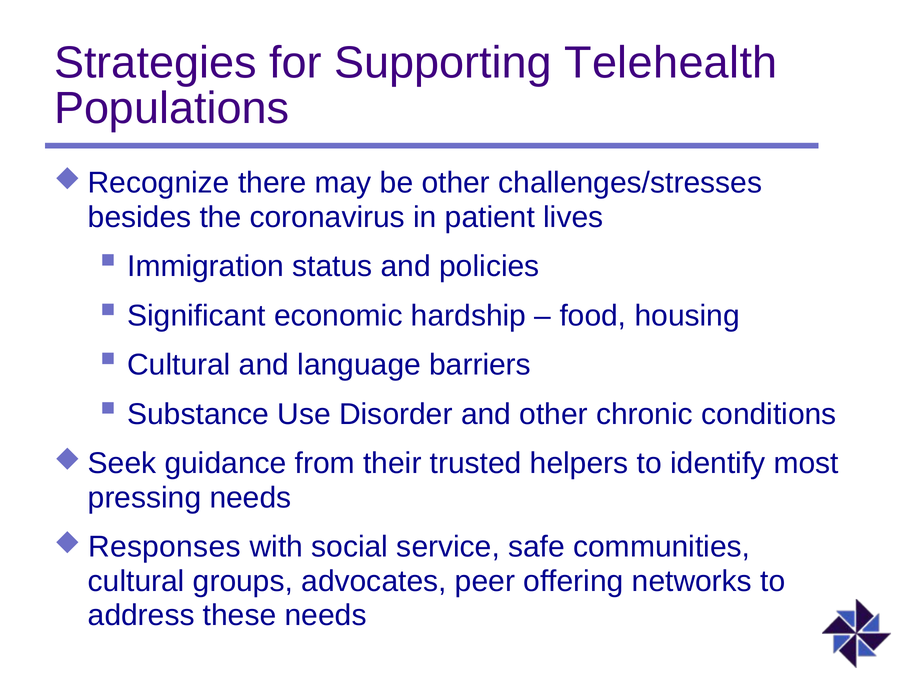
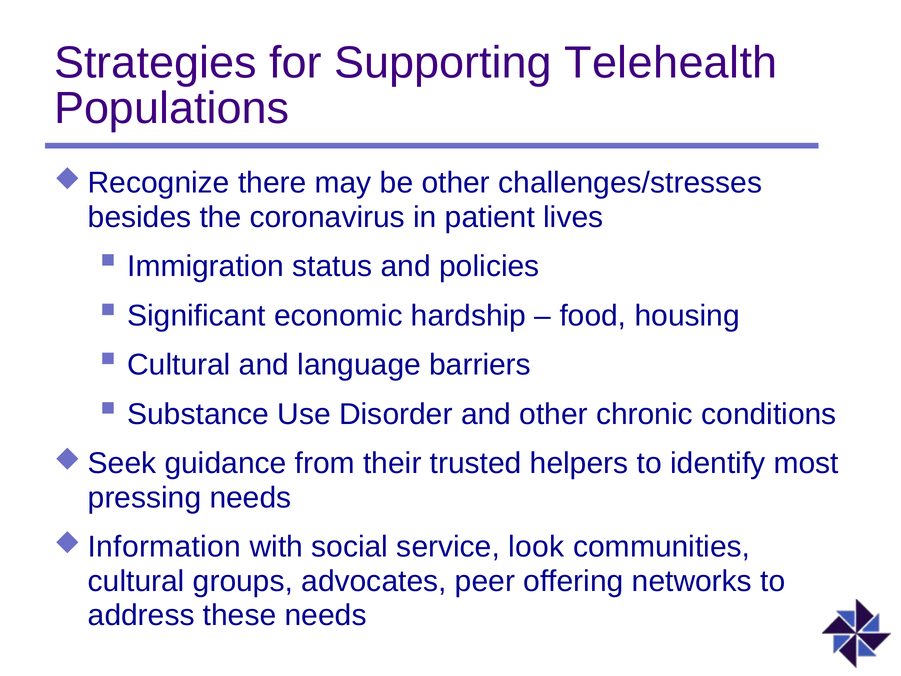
Responses: Responses -> Information
safe: safe -> look
